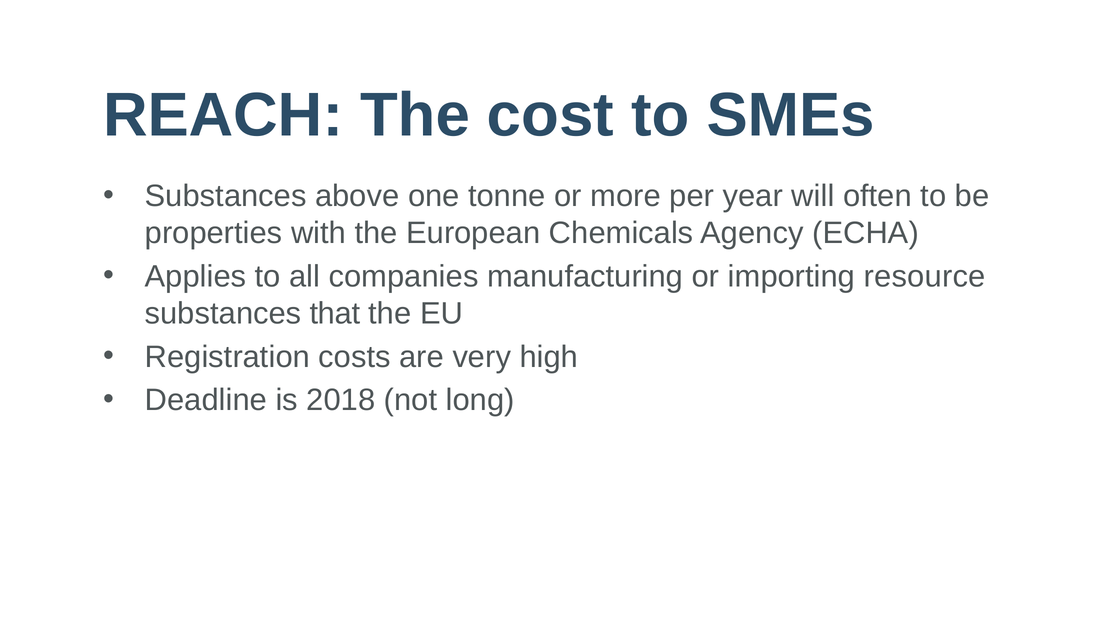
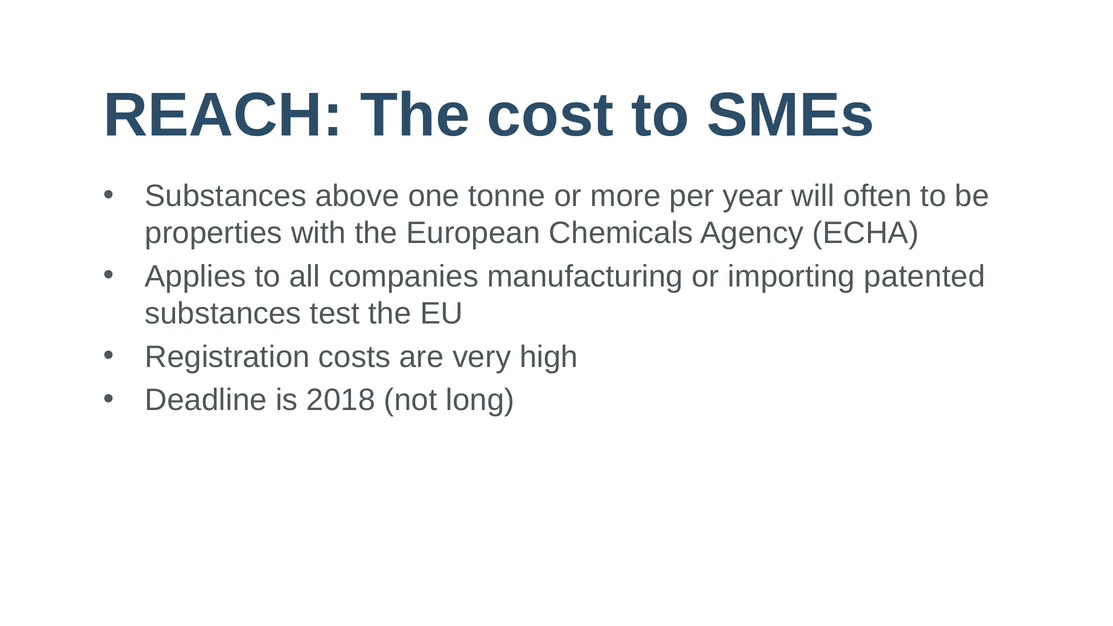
resource: resource -> patented
that: that -> test
